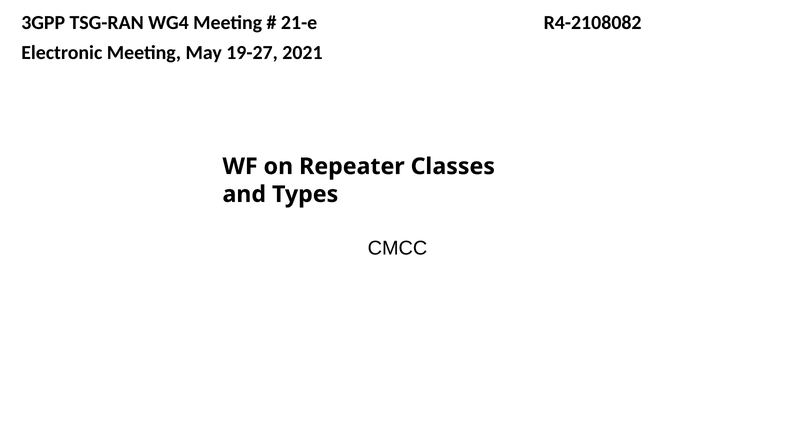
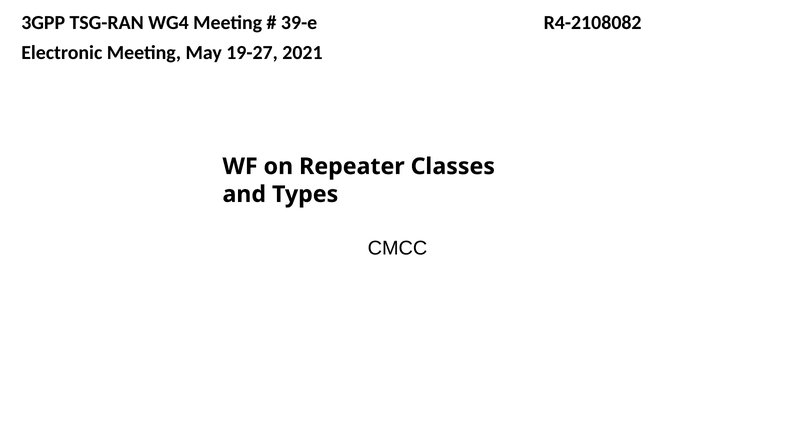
21-e: 21-e -> 39-e
